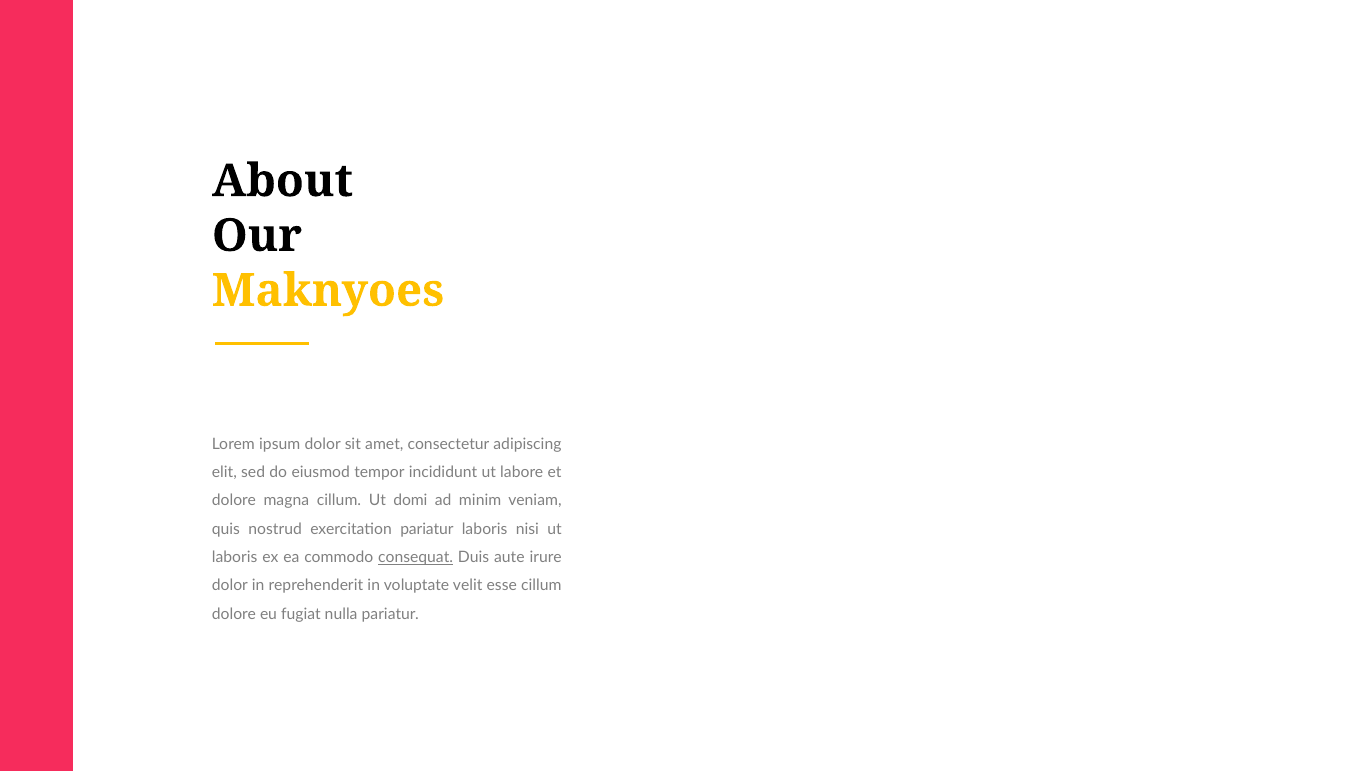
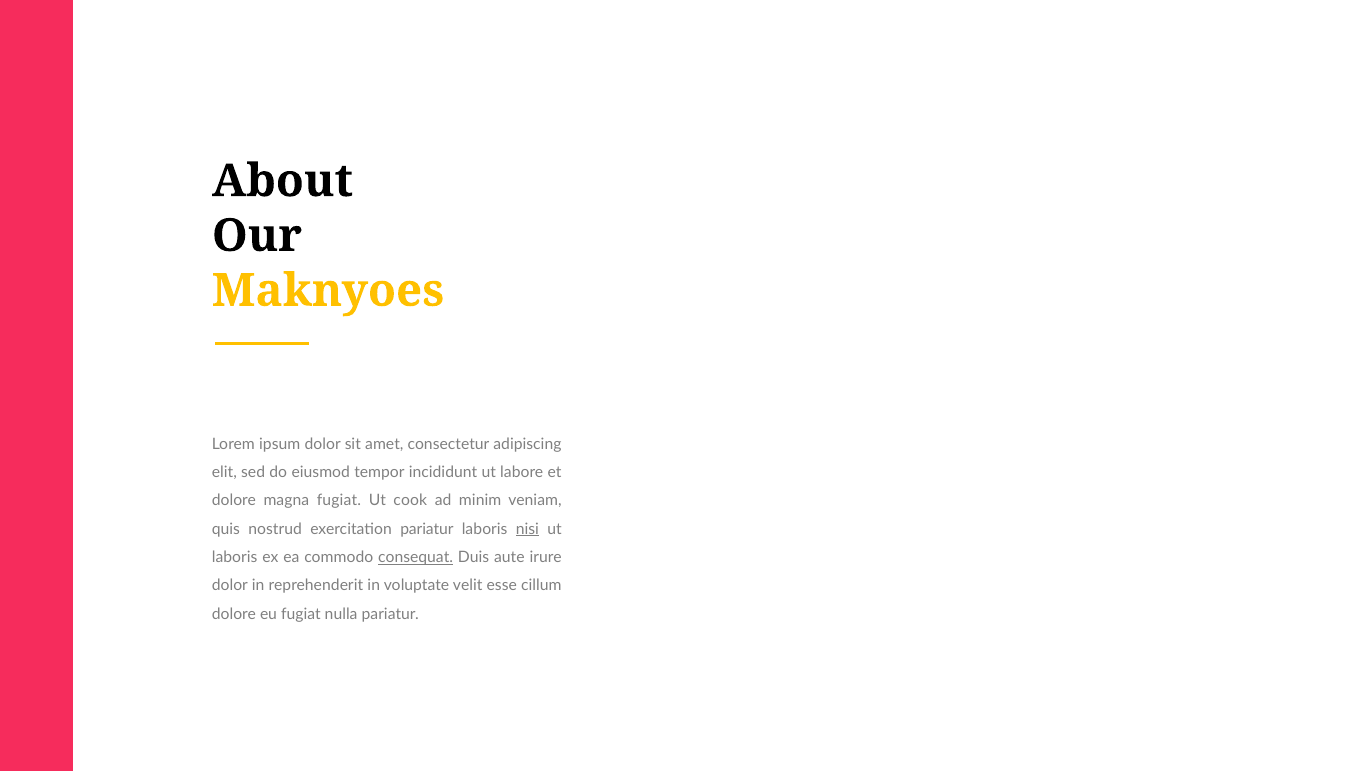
magna cillum: cillum -> fugiat
domi: domi -> cook
nisi underline: none -> present
